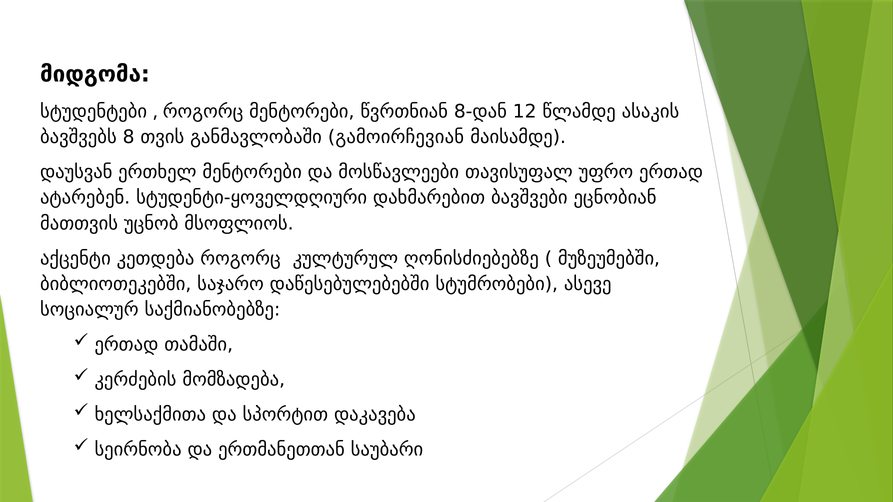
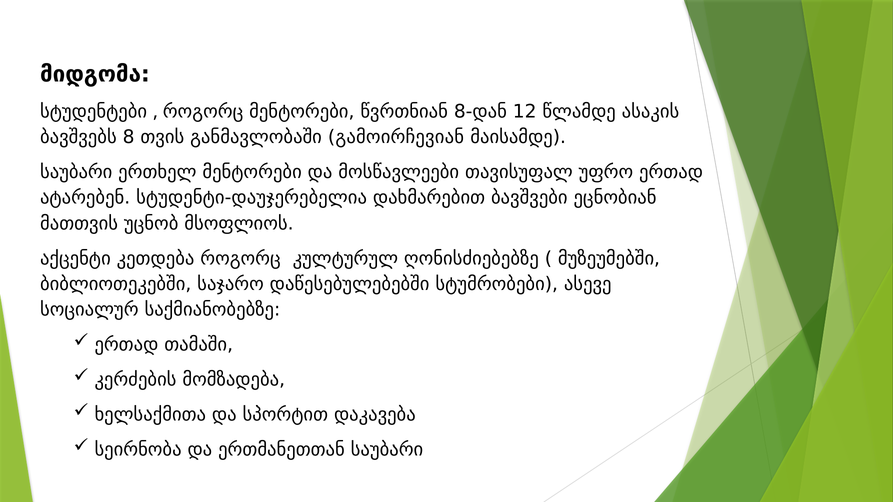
დაუსვან at (76, 172): დაუსვან -> საუბარი
სტუდენტი-ყოველდღიური: სტუდენტი-ყოველდღიური -> სტუდენტი-დაუჯერებელია
